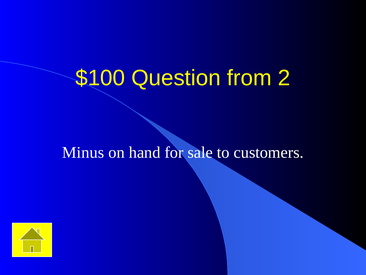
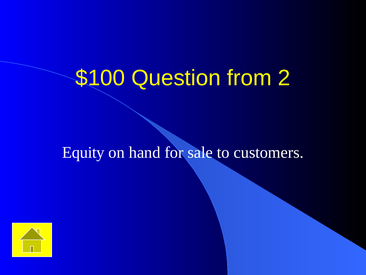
Minus: Minus -> Equity
